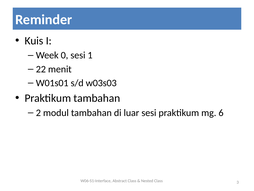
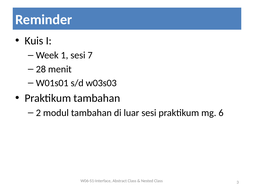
0: 0 -> 1
1: 1 -> 7
22: 22 -> 28
